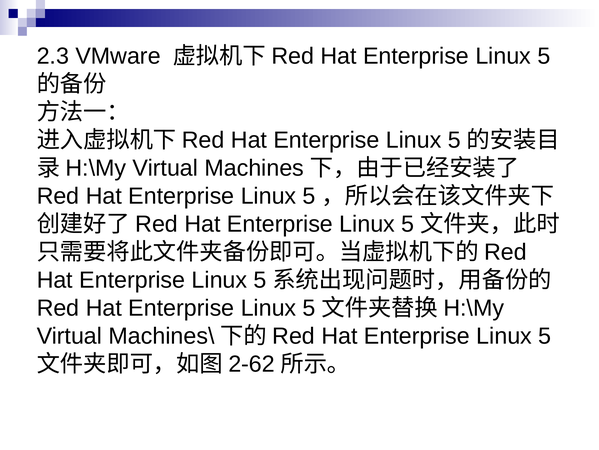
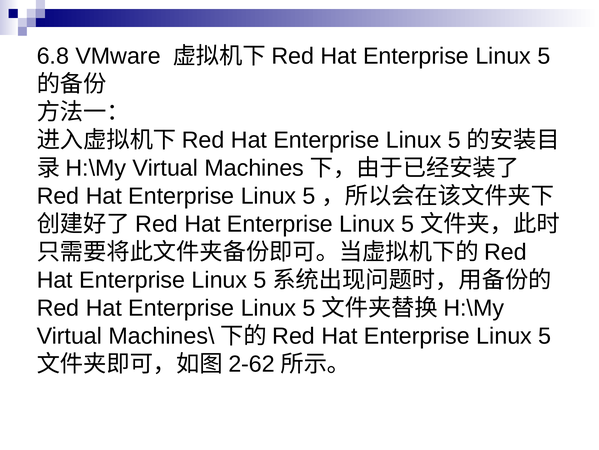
2.3: 2.3 -> 6.8
